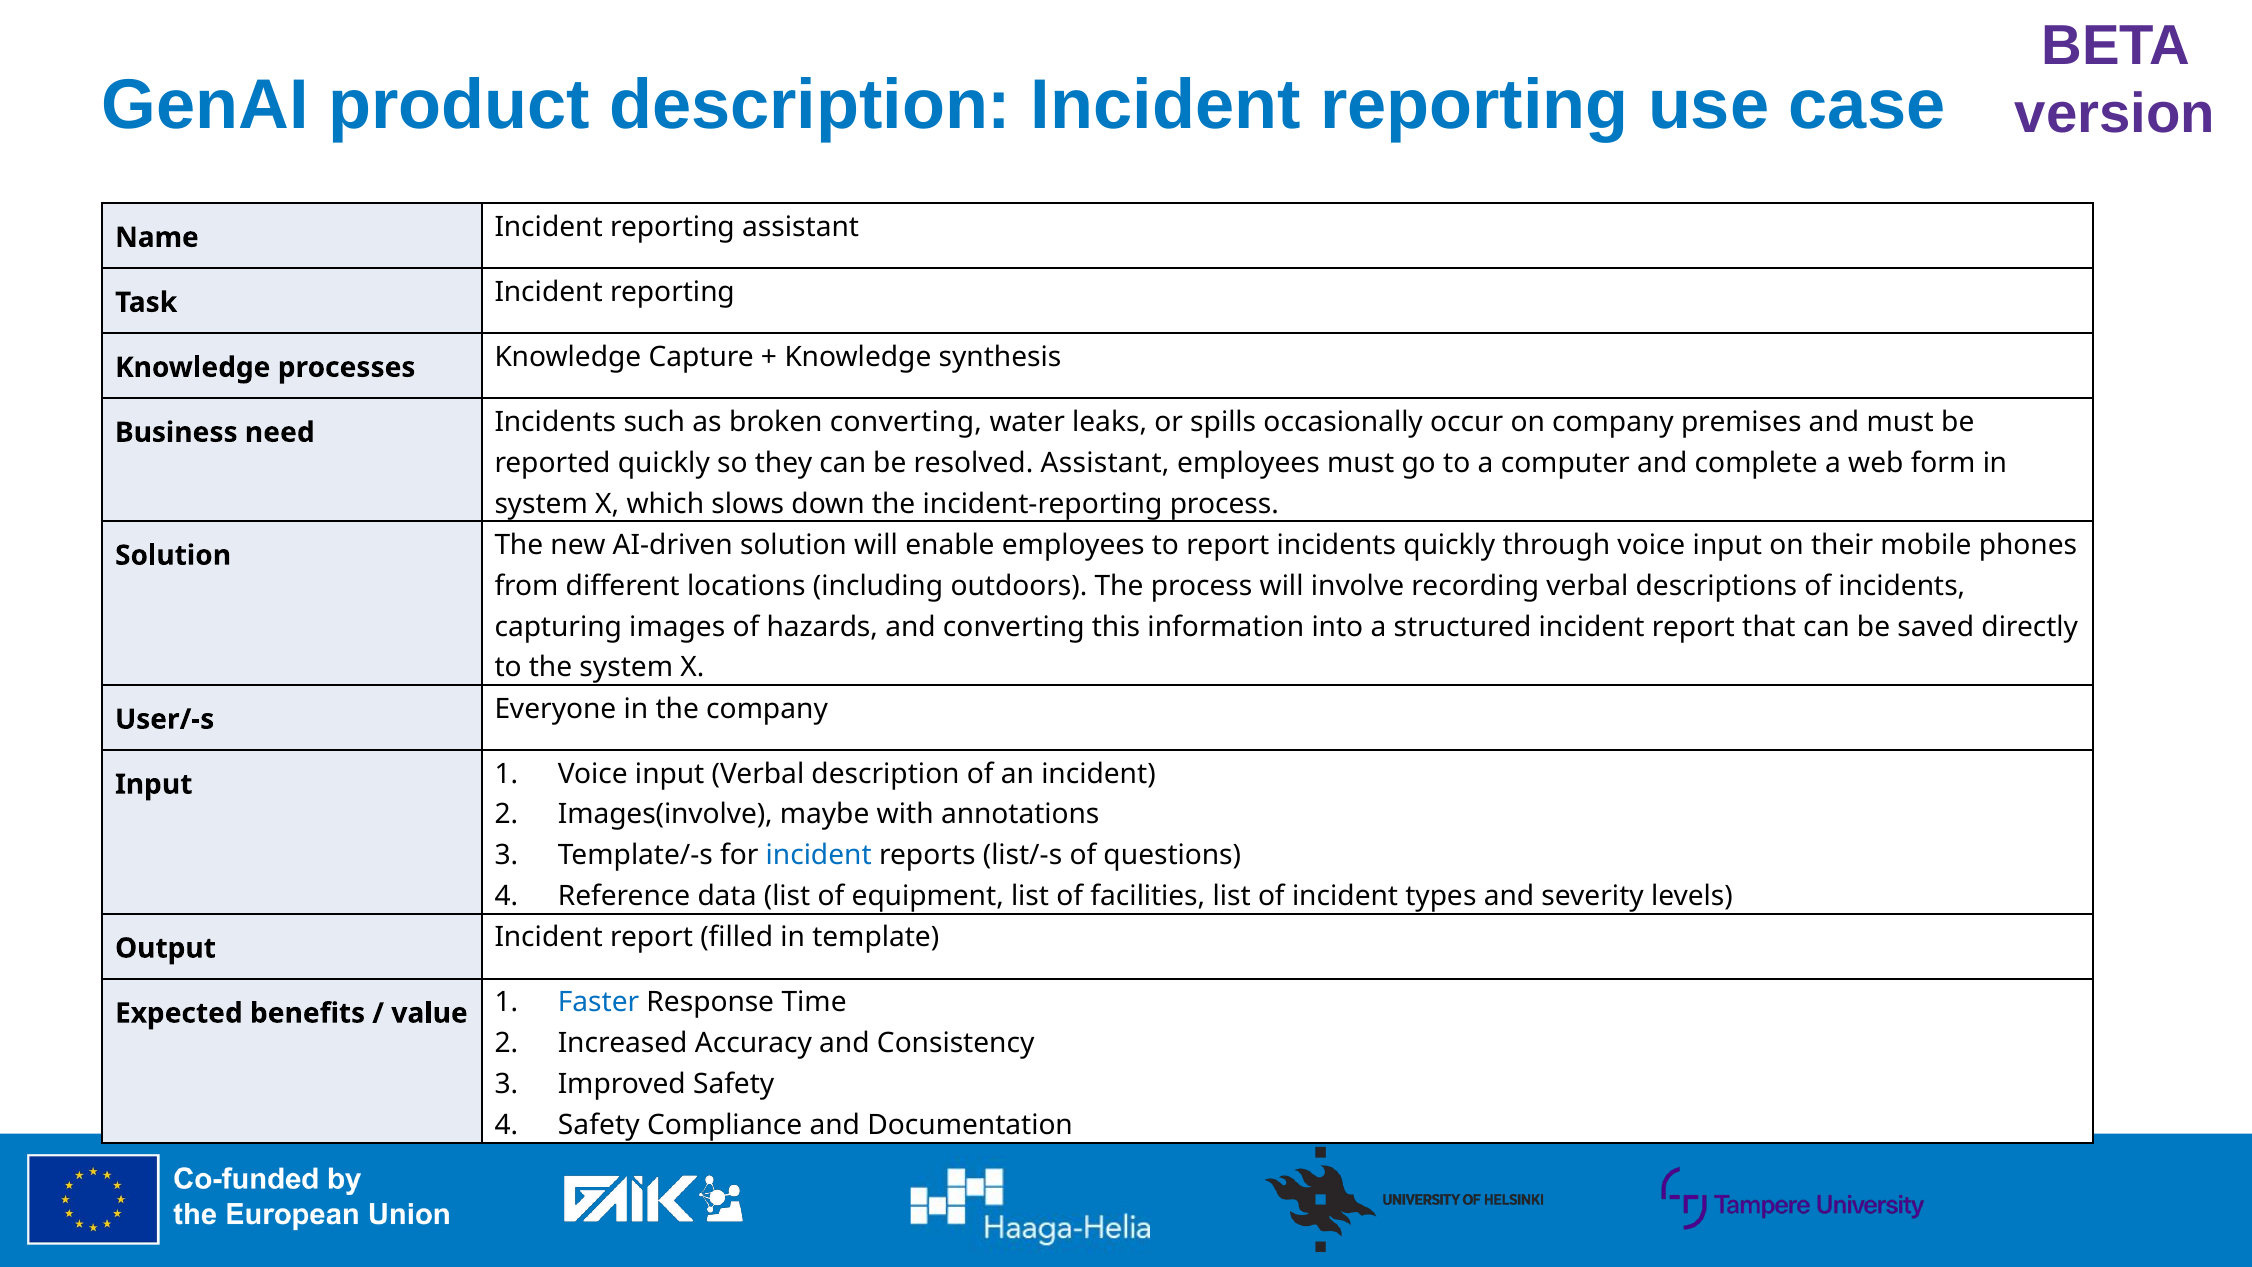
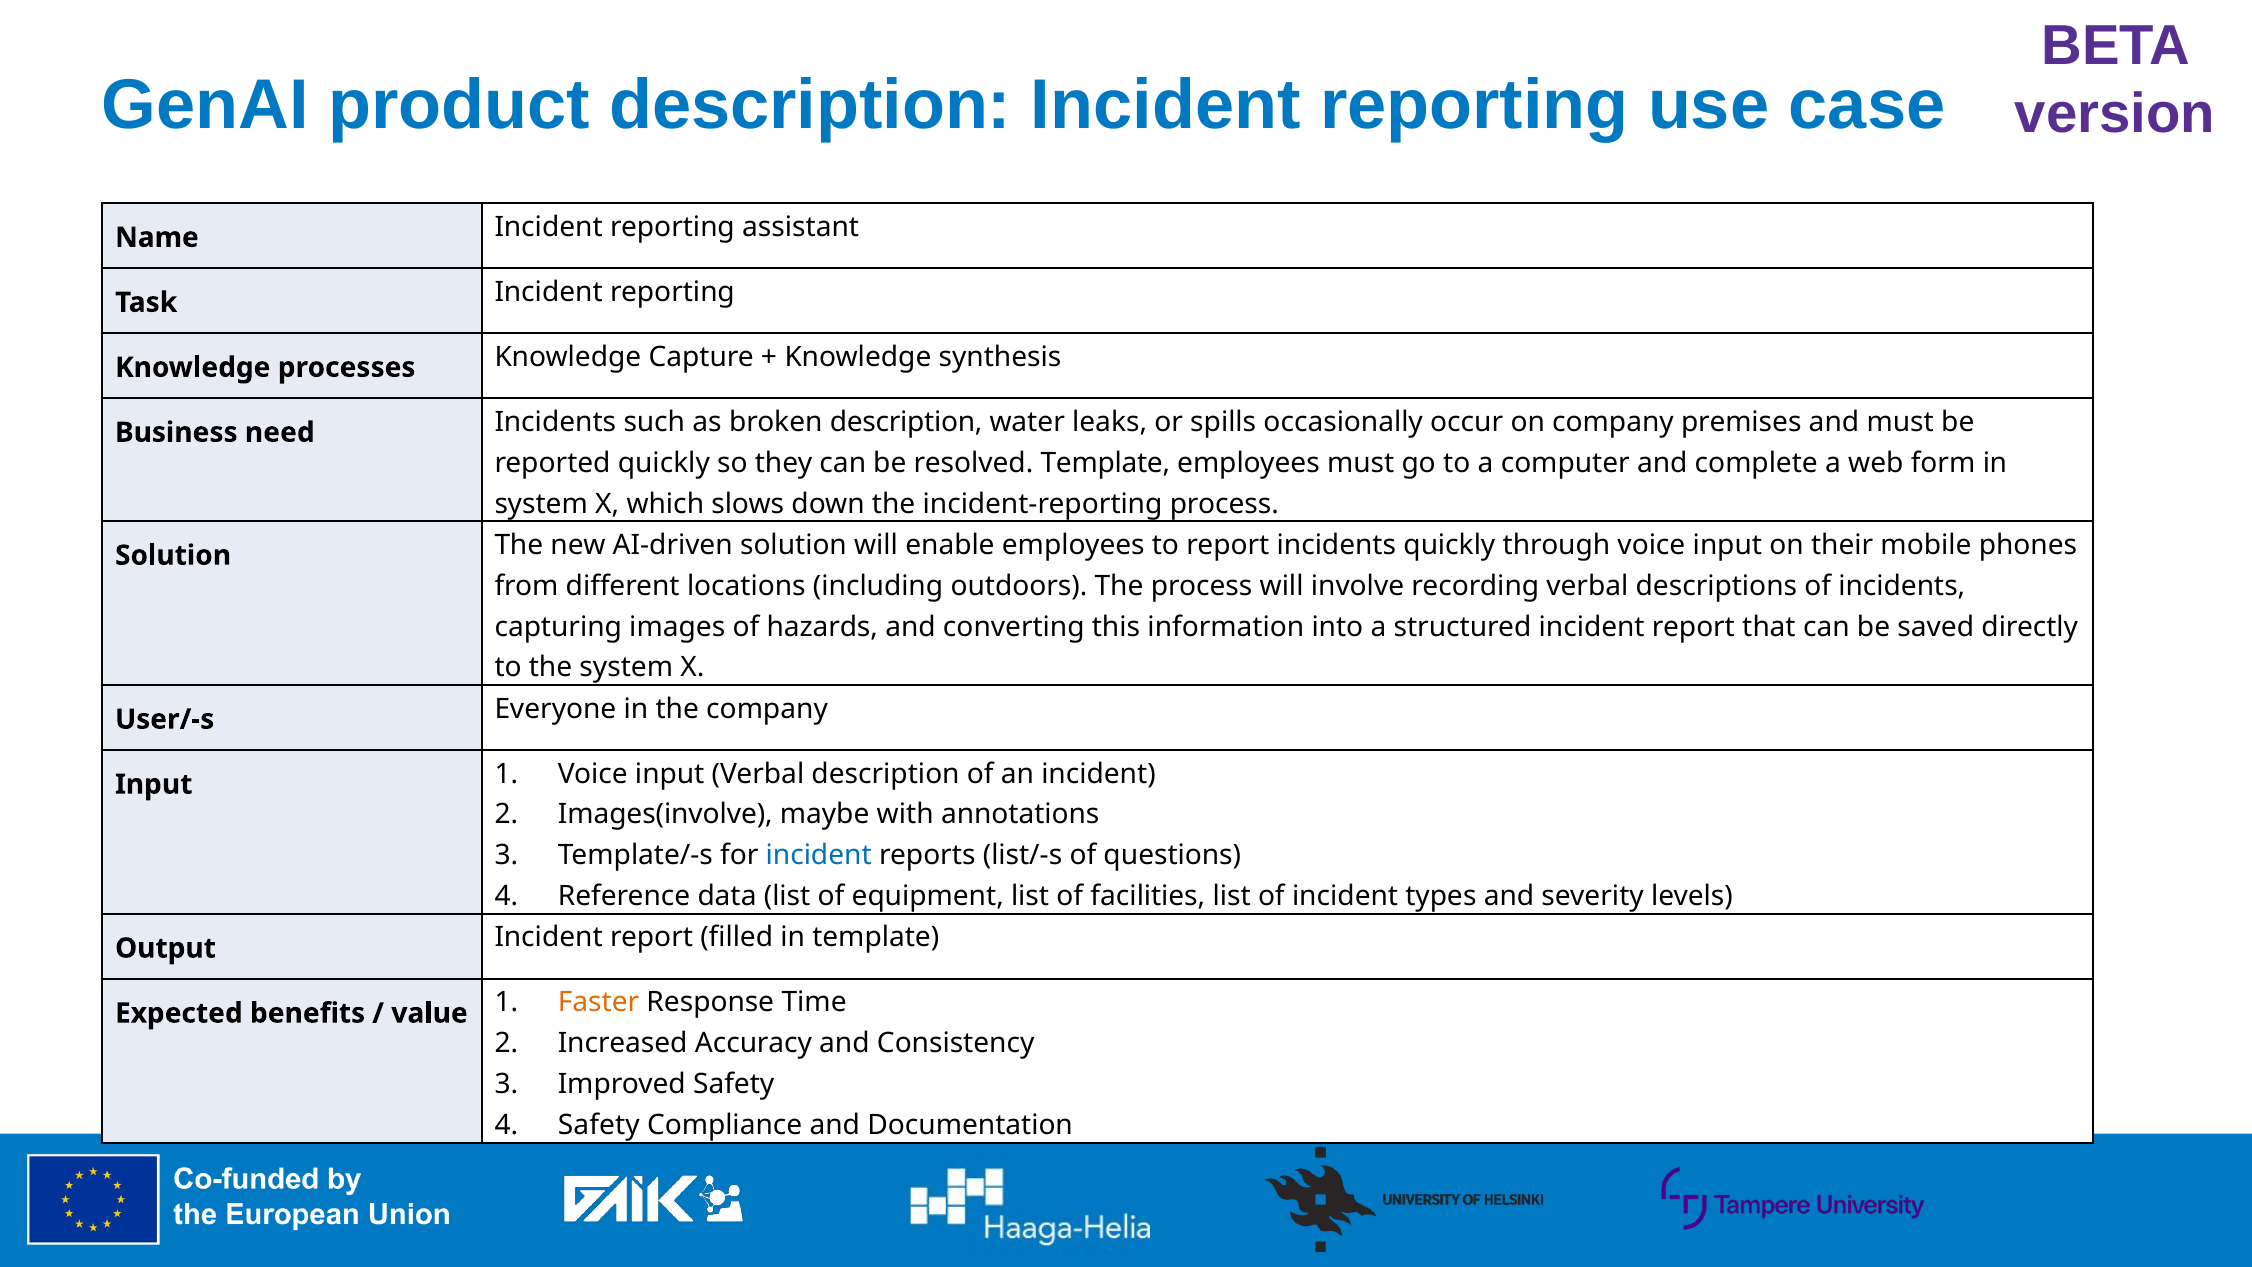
broken converting: converting -> description
resolved Assistant: Assistant -> Template
Faster colour: blue -> orange
